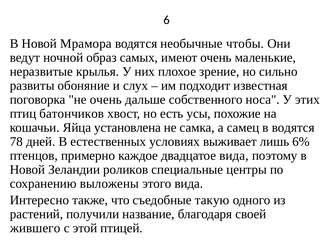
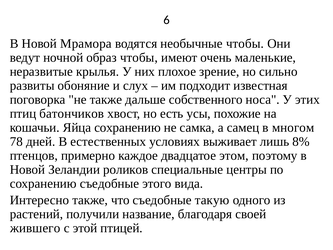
образ самых: самых -> чтобы
не очень: очень -> также
Яйца установлена: установлена -> сохранению
в водятся: водятся -> многом
6%: 6% -> 8%
двадцатое вида: вида -> этом
сохранению выложены: выложены -> съедобные
